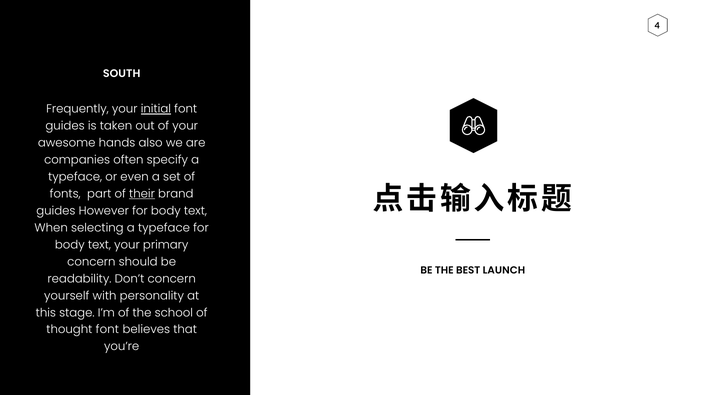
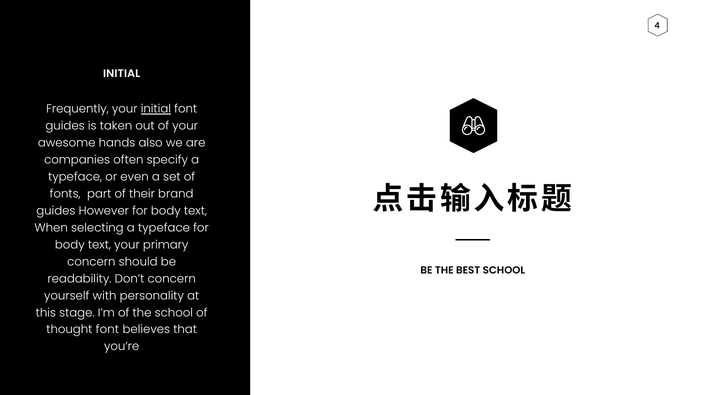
SOUTH at (122, 74): SOUTH -> INITIAL
their underline: present -> none
BEST LAUNCH: LAUNCH -> SCHOOL
